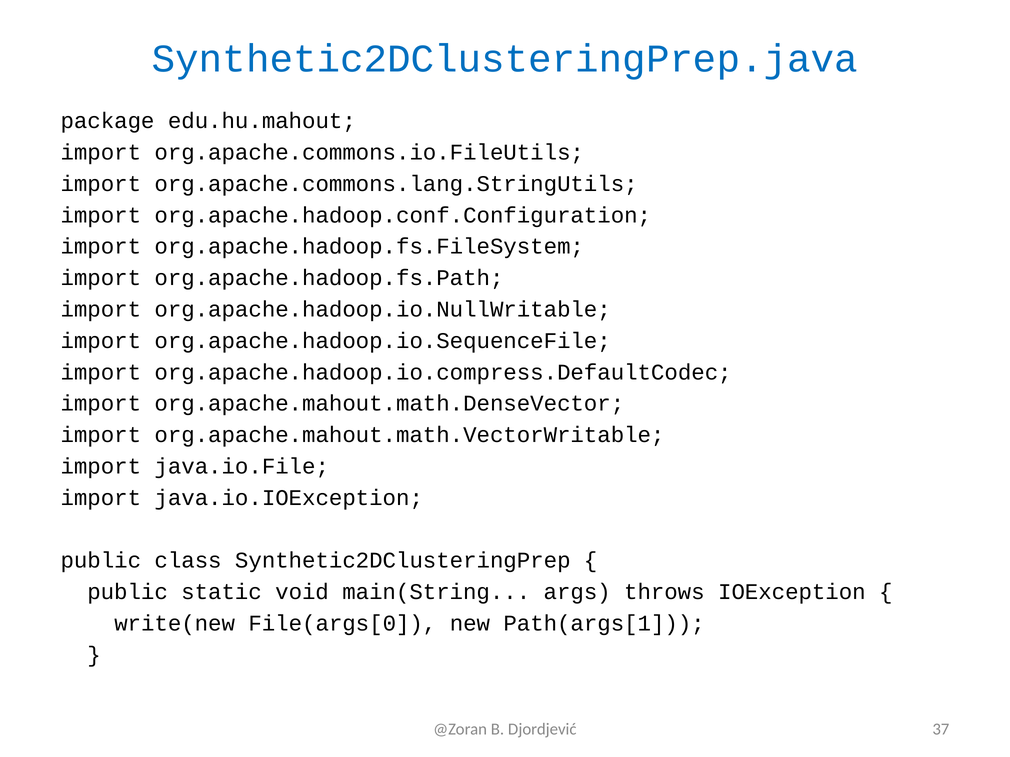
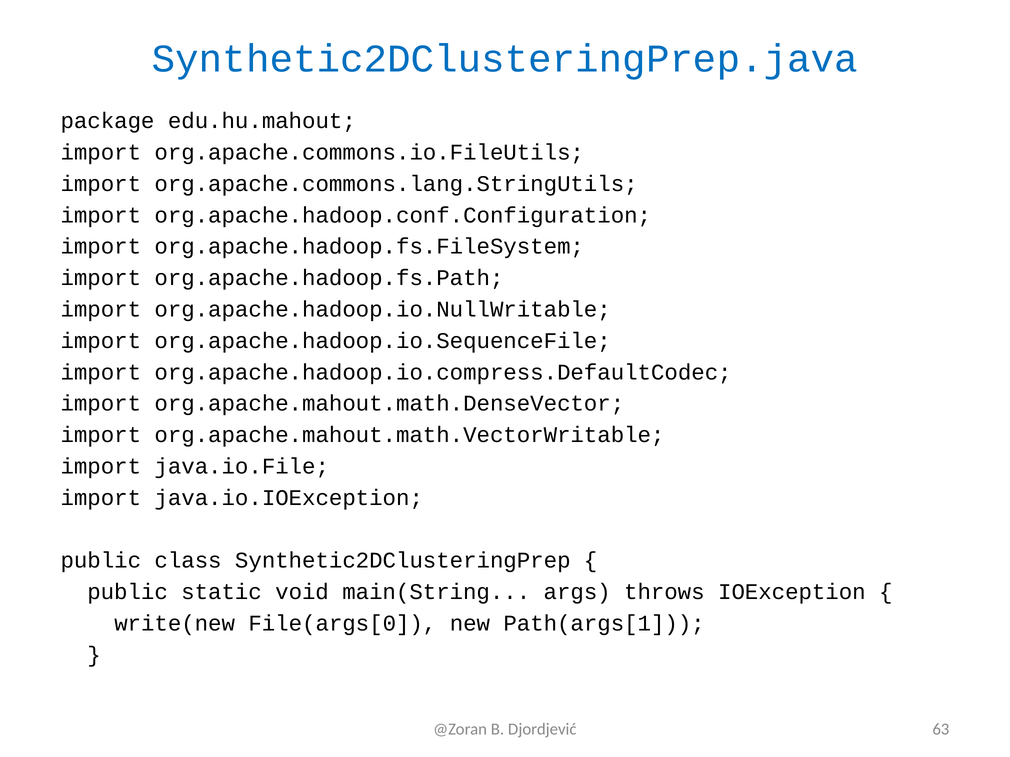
37: 37 -> 63
